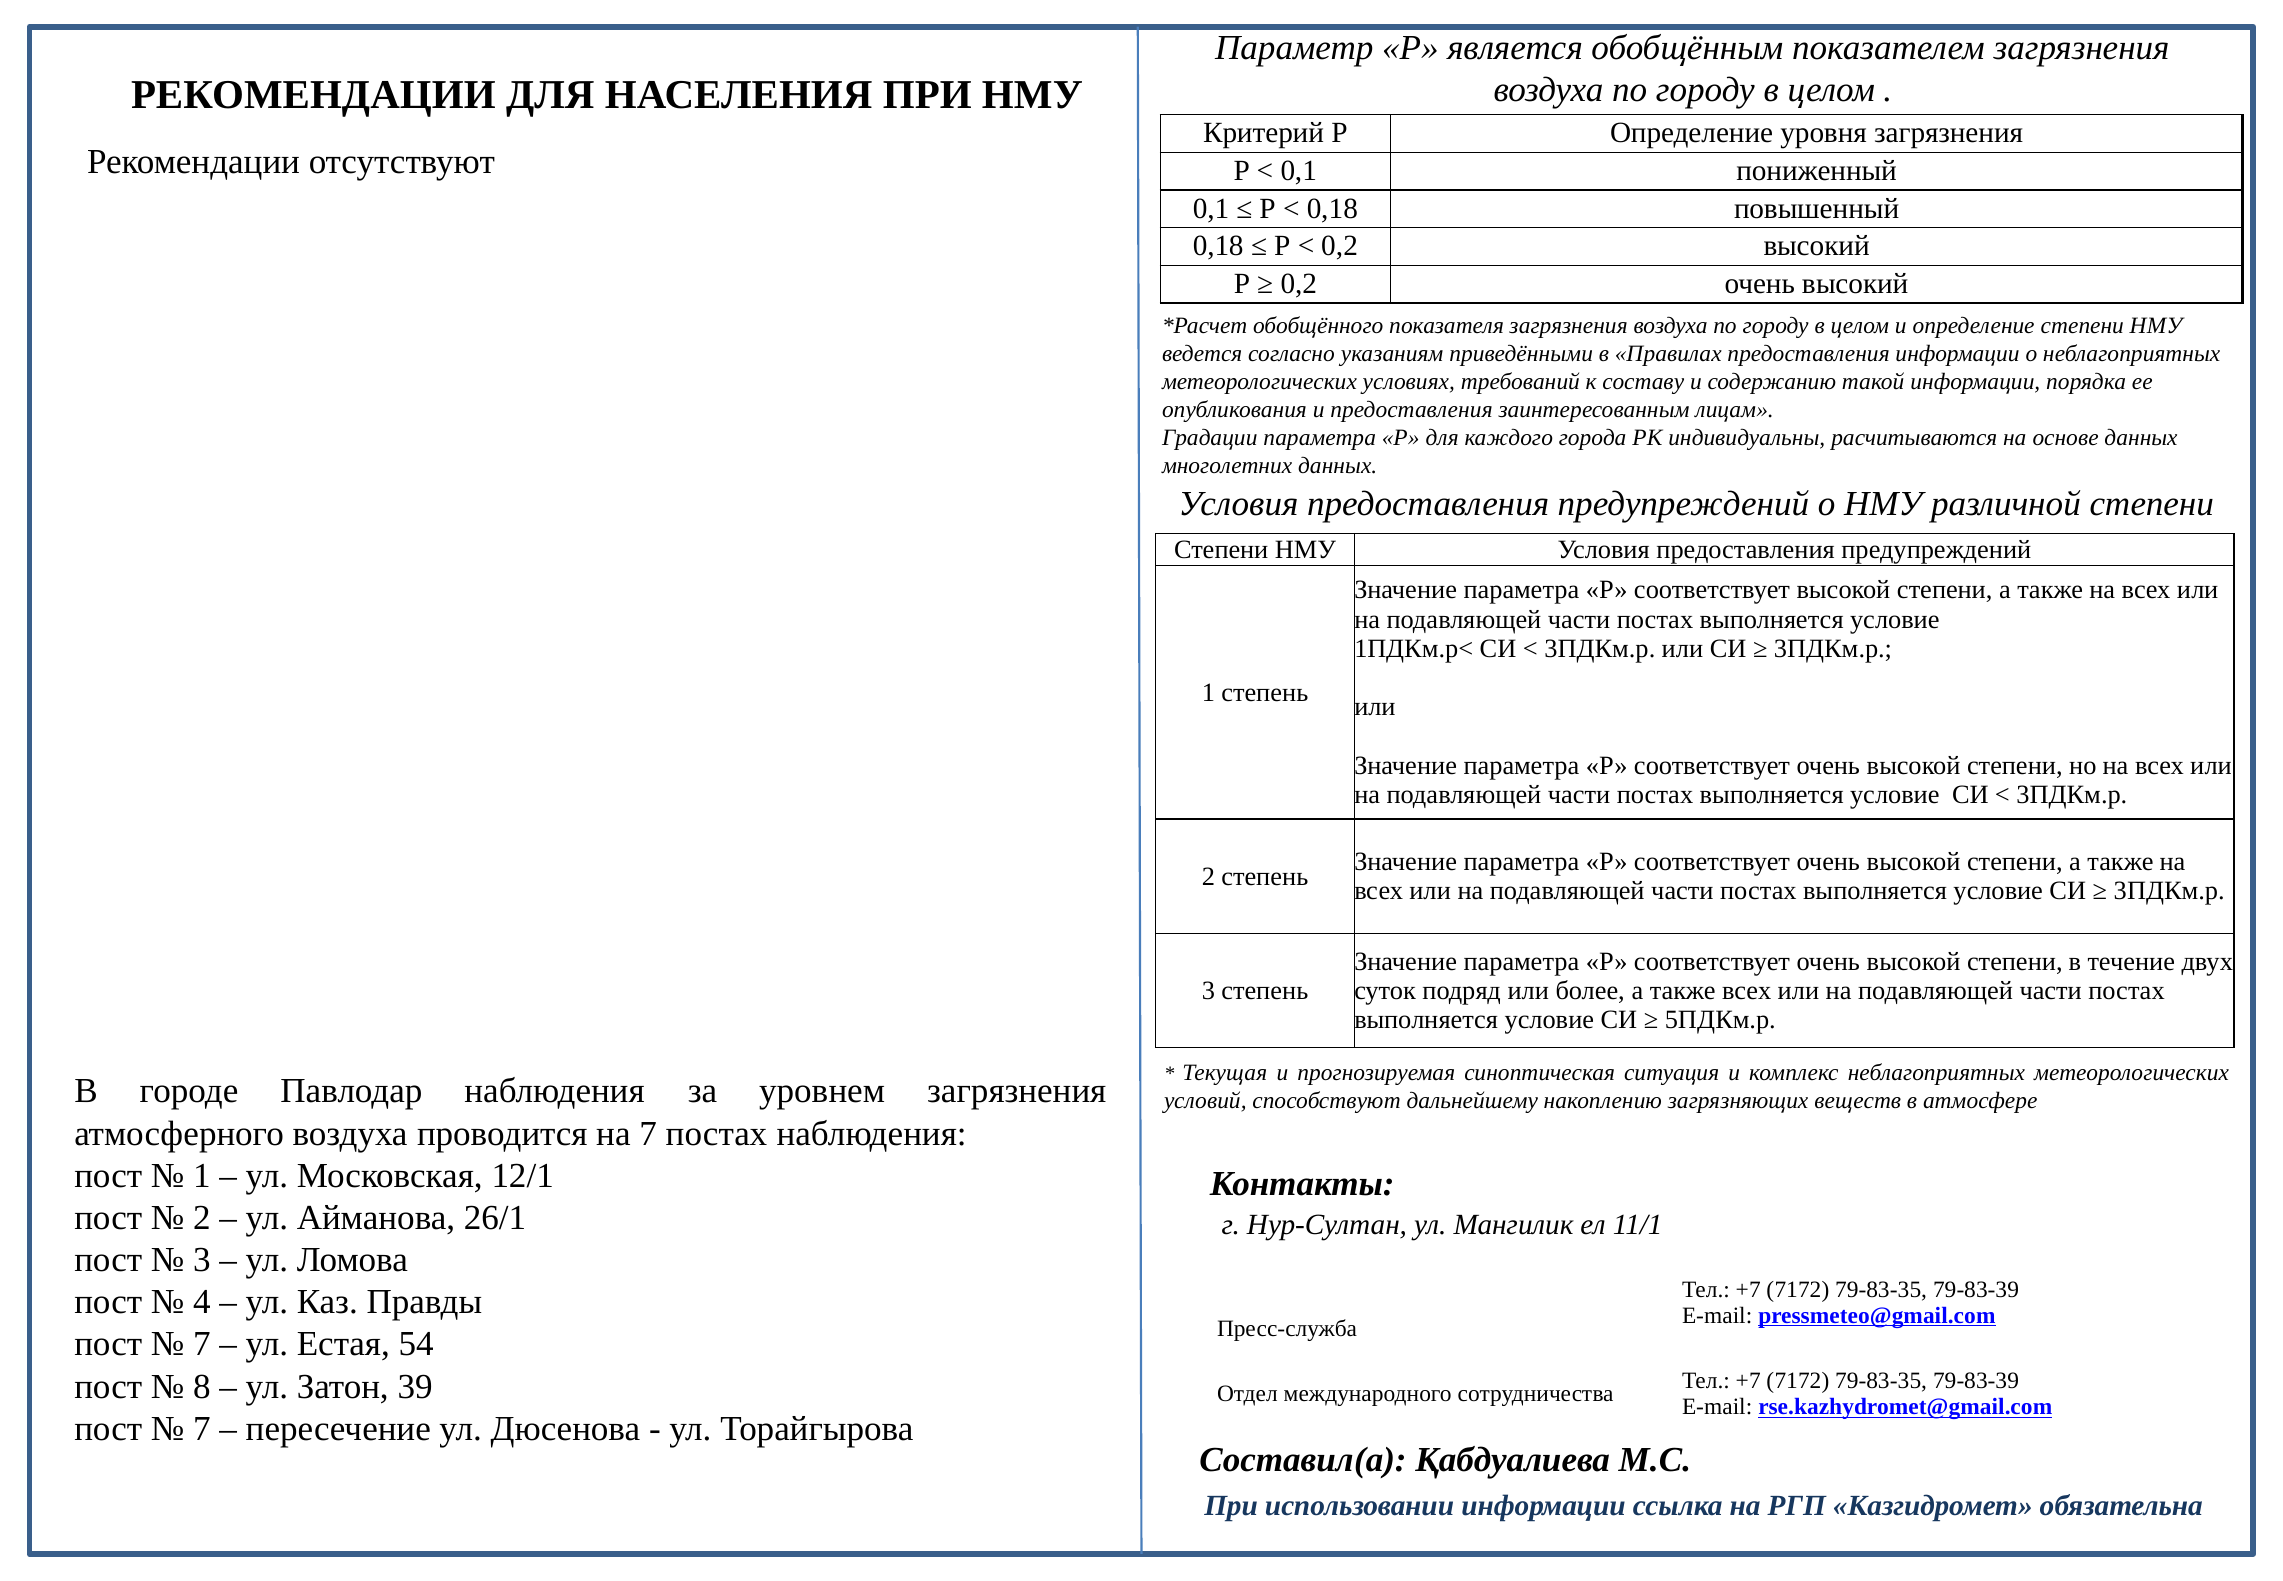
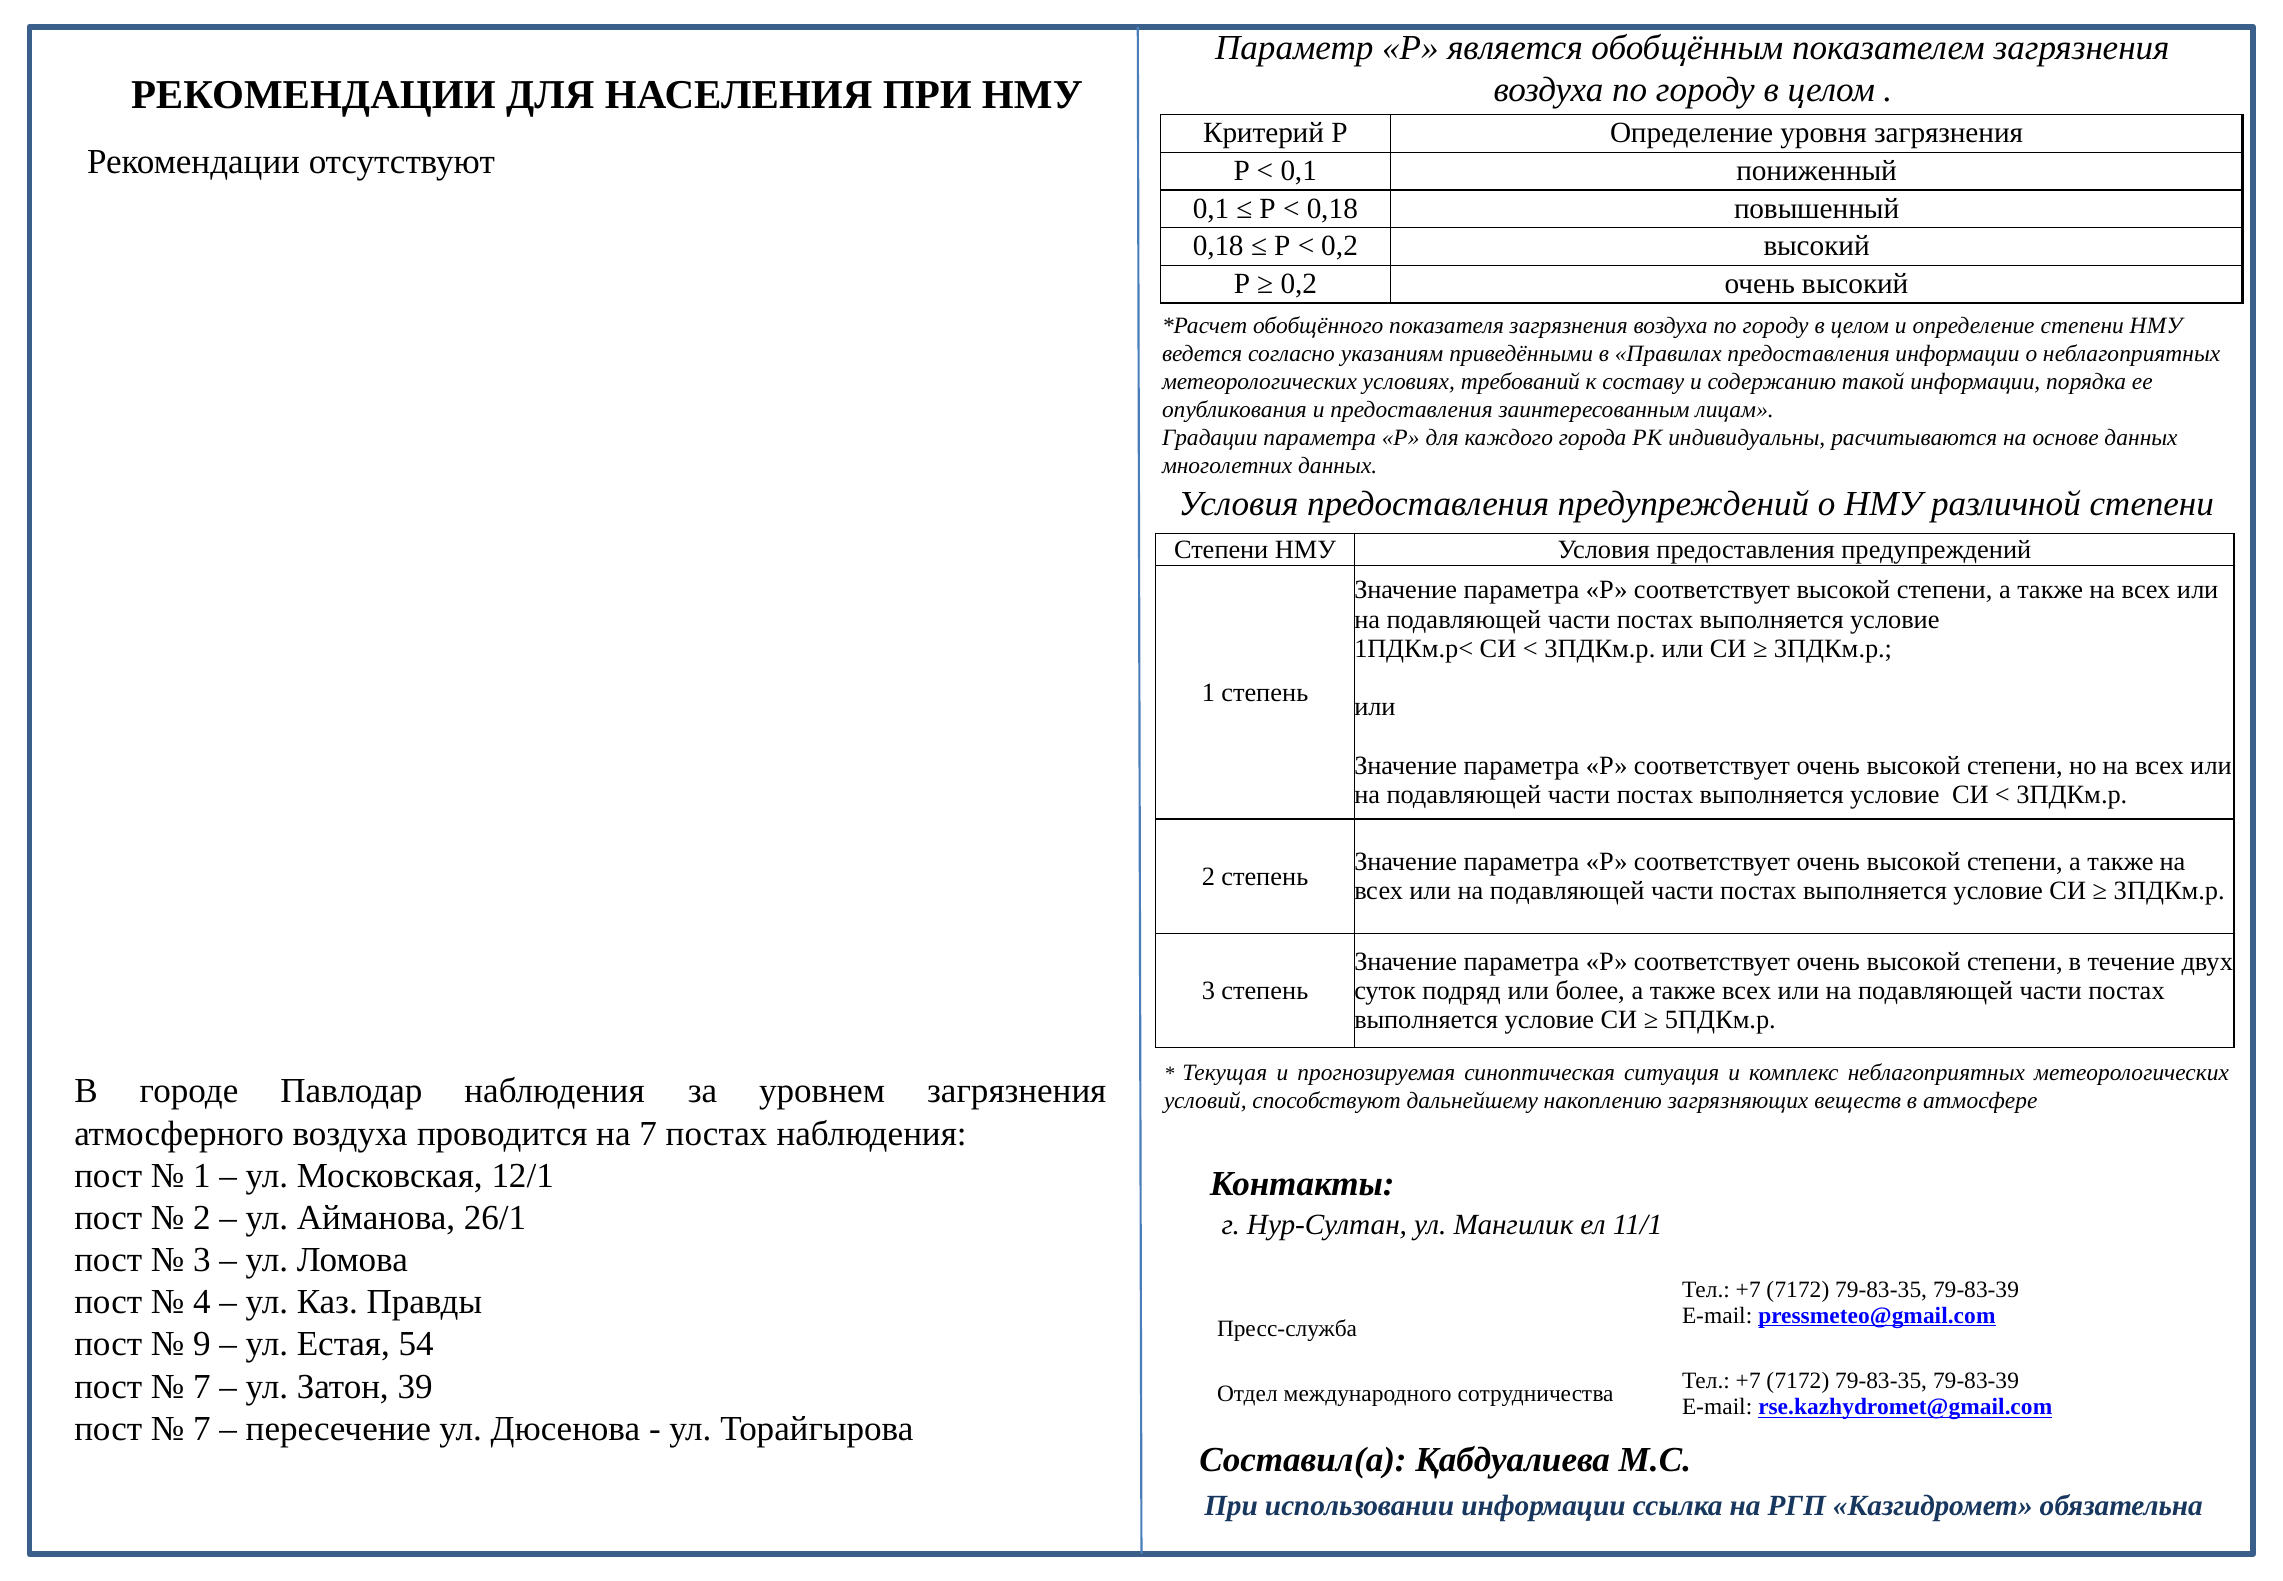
7 at (202, 1344): 7 -> 9
8 at (202, 1386): 8 -> 7
